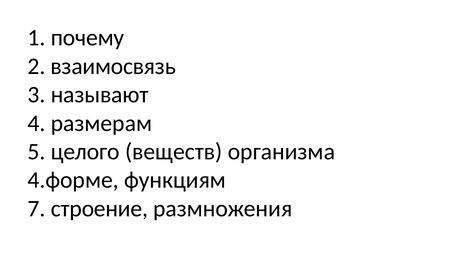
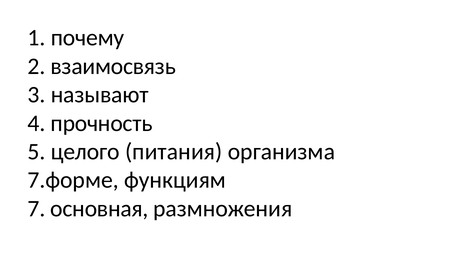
размерам: размерам -> прочность
веществ: веществ -> питания
4.форме: 4.форме -> 7.форме
строение: строение -> основная
